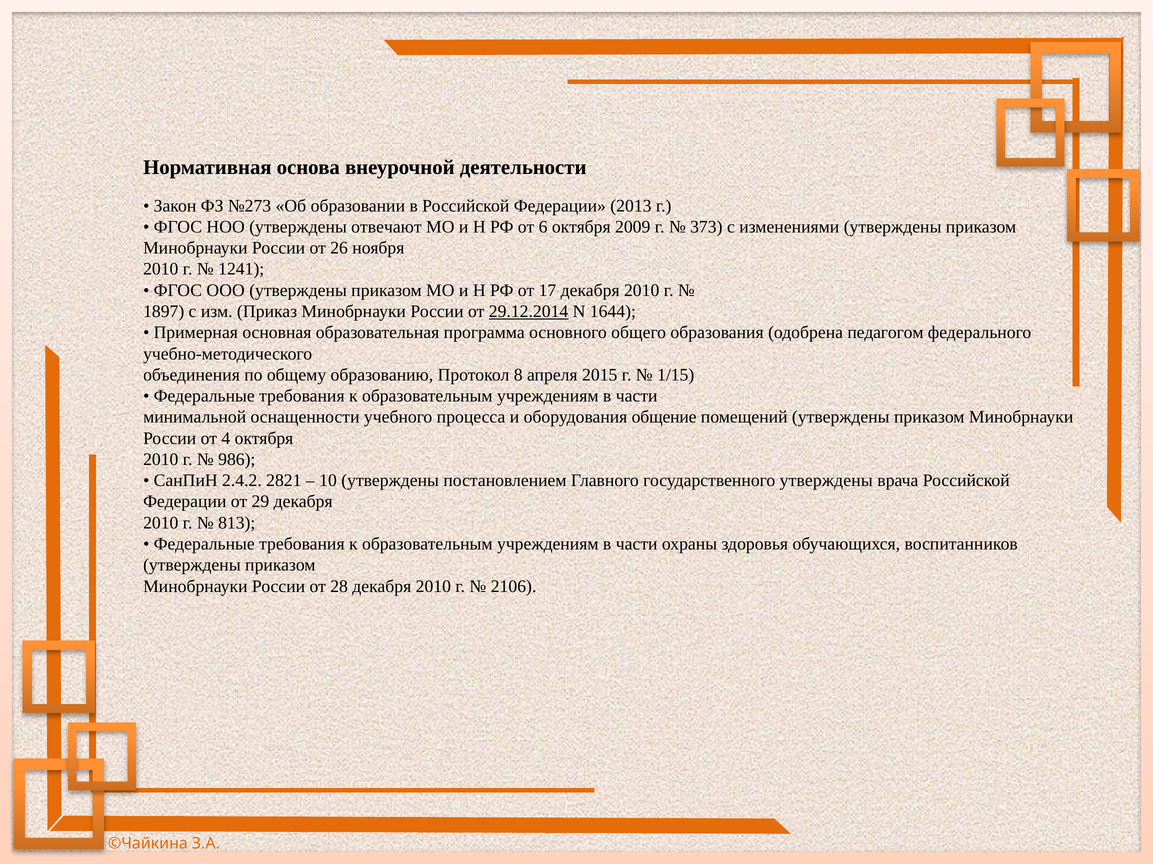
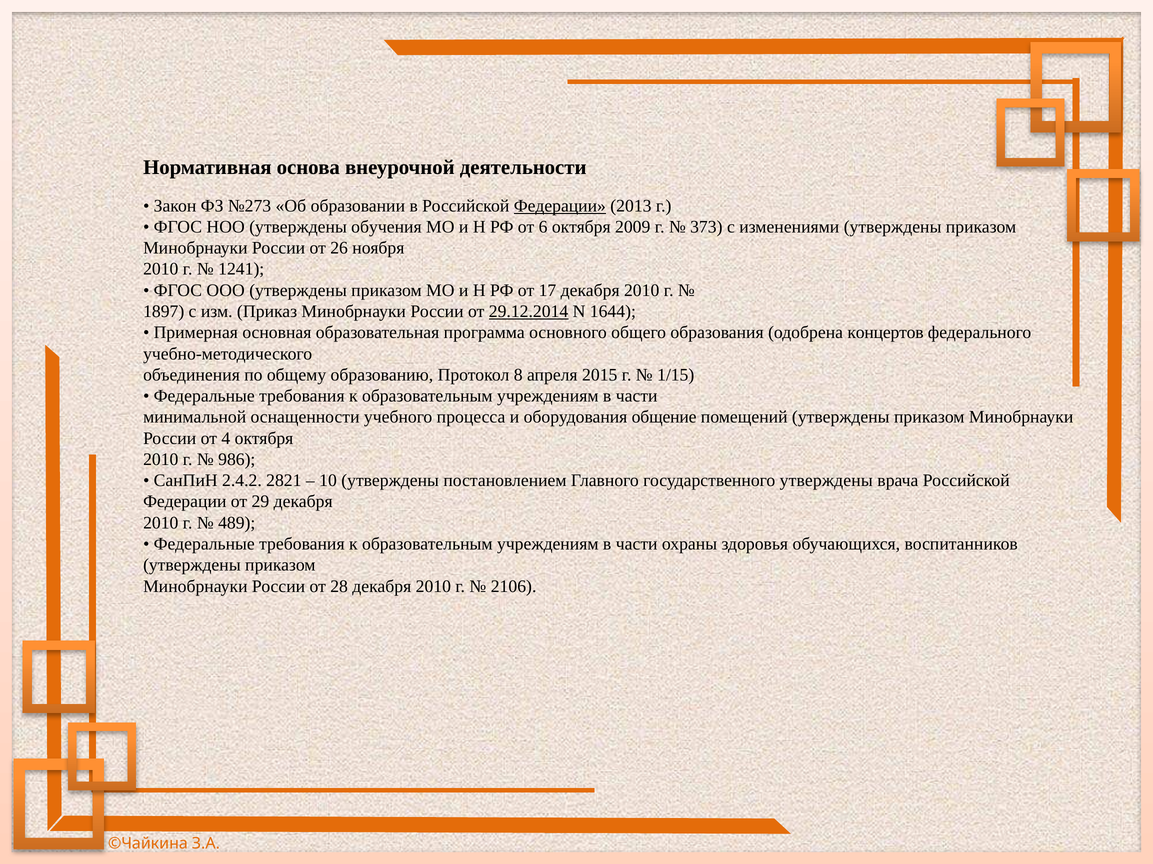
Федерации at (560, 206) underline: none -> present
отвечают: отвечают -> обучения
педагогом: педагогом -> концертов
813: 813 -> 489
